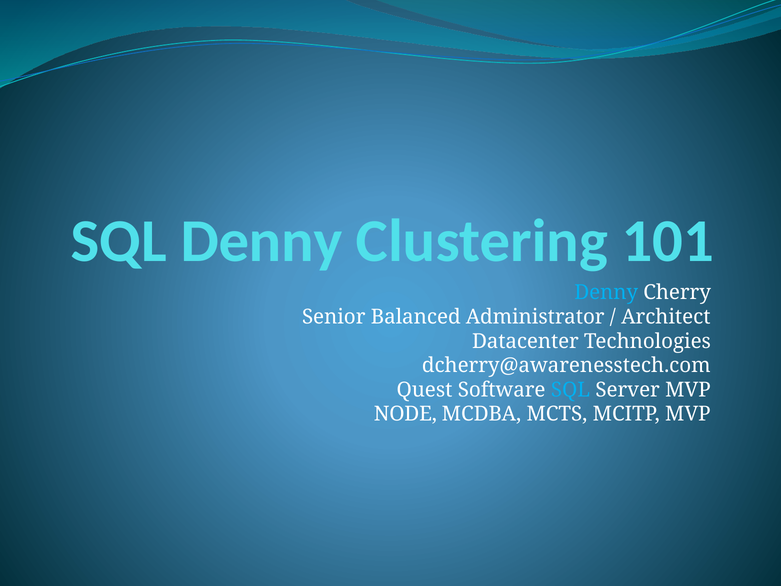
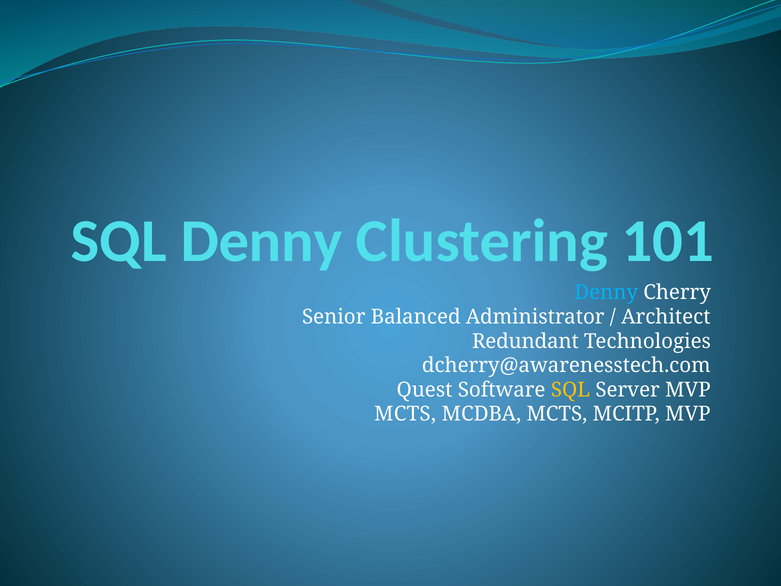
Datacenter: Datacenter -> Redundant
SQL at (571, 390) colour: light blue -> yellow
NODE at (405, 414): NODE -> MCTS
